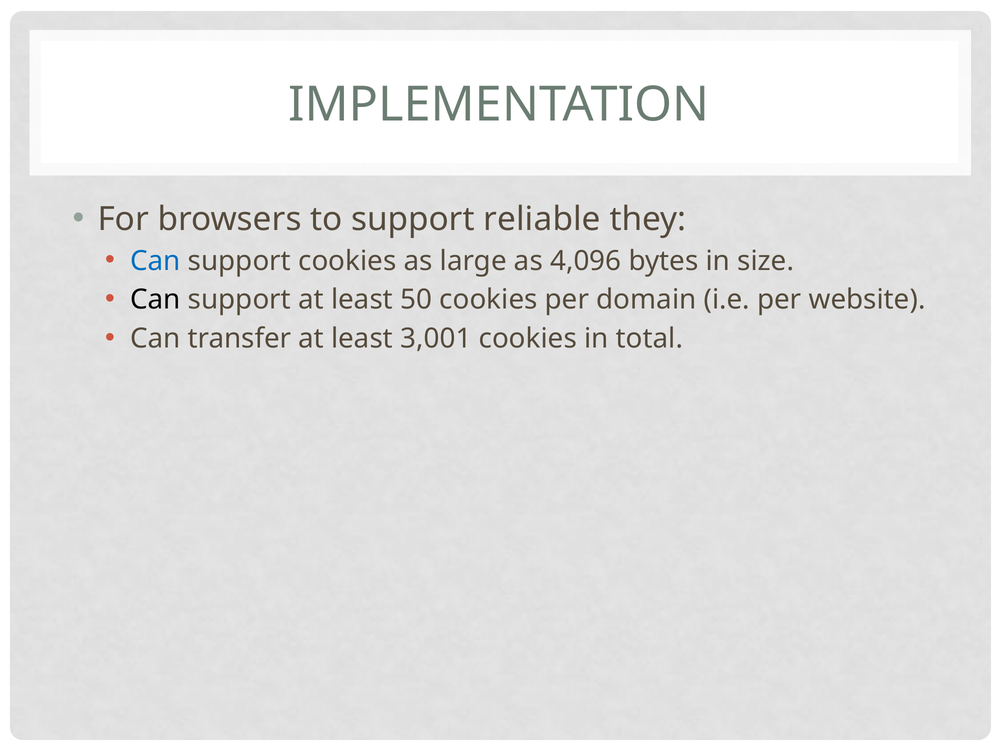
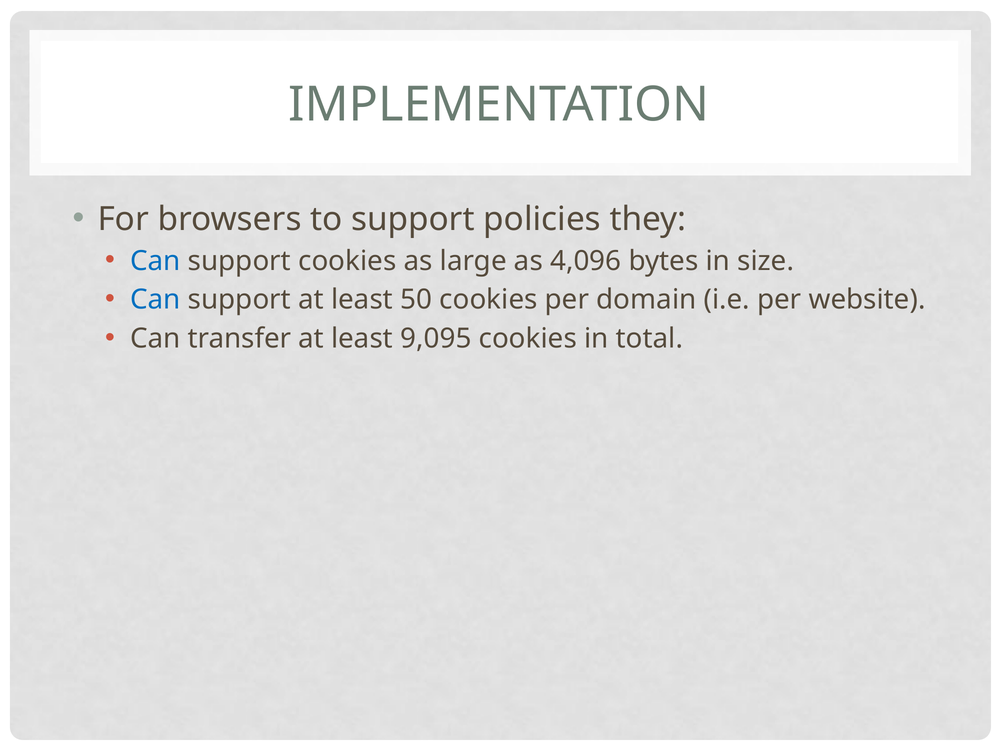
reliable: reliable -> policies
Can at (155, 300) colour: black -> blue
3,001: 3,001 -> 9,095
